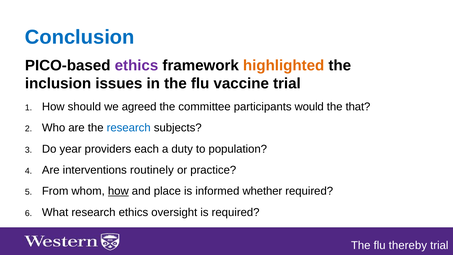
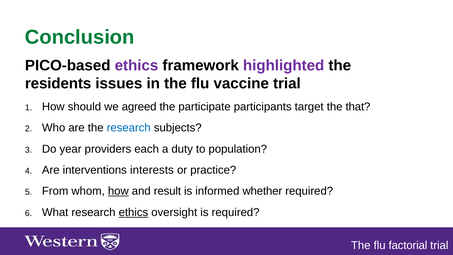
Conclusion colour: blue -> green
highlighted colour: orange -> purple
inclusion: inclusion -> residents
committee: committee -> participate
would: would -> target
routinely: routinely -> interests
place: place -> result
ethics at (133, 212) underline: none -> present
thereby: thereby -> factorial
